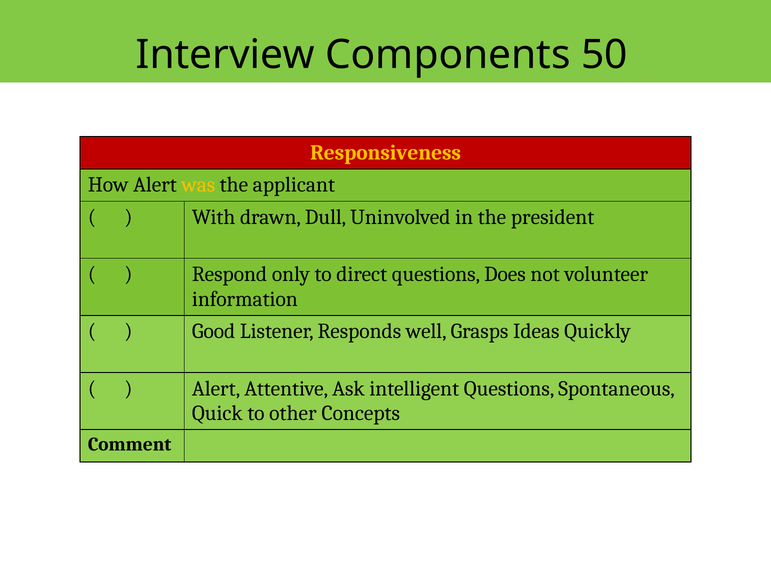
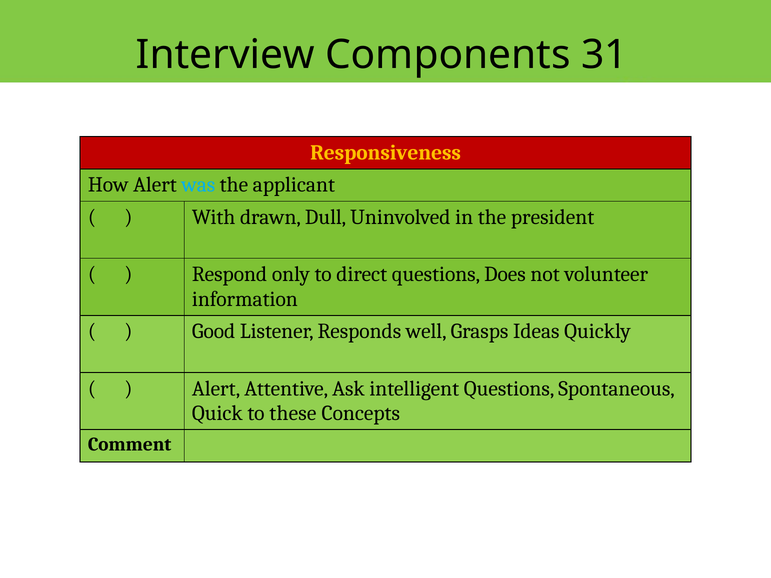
50: 50 -> 31
was colour: yellow -> light blue
other: other -> these
